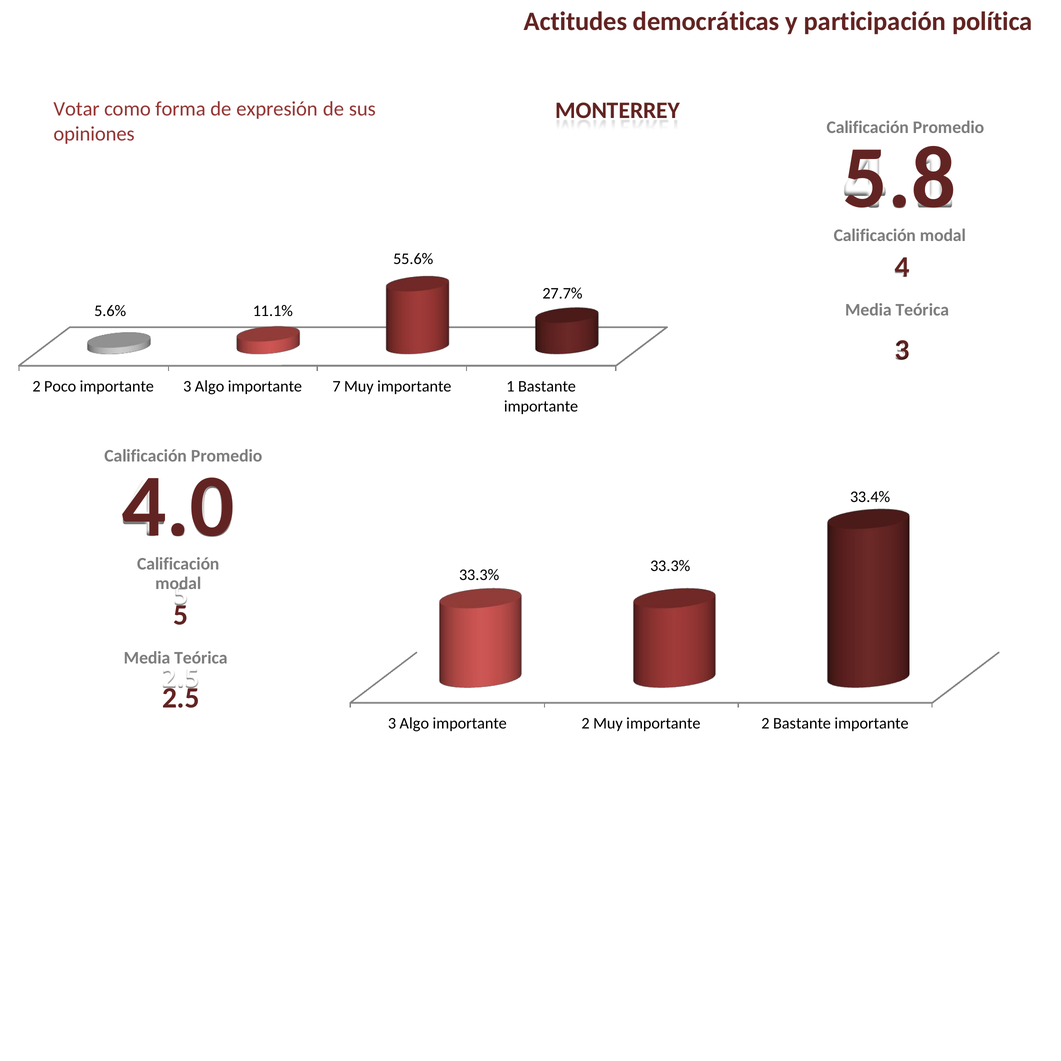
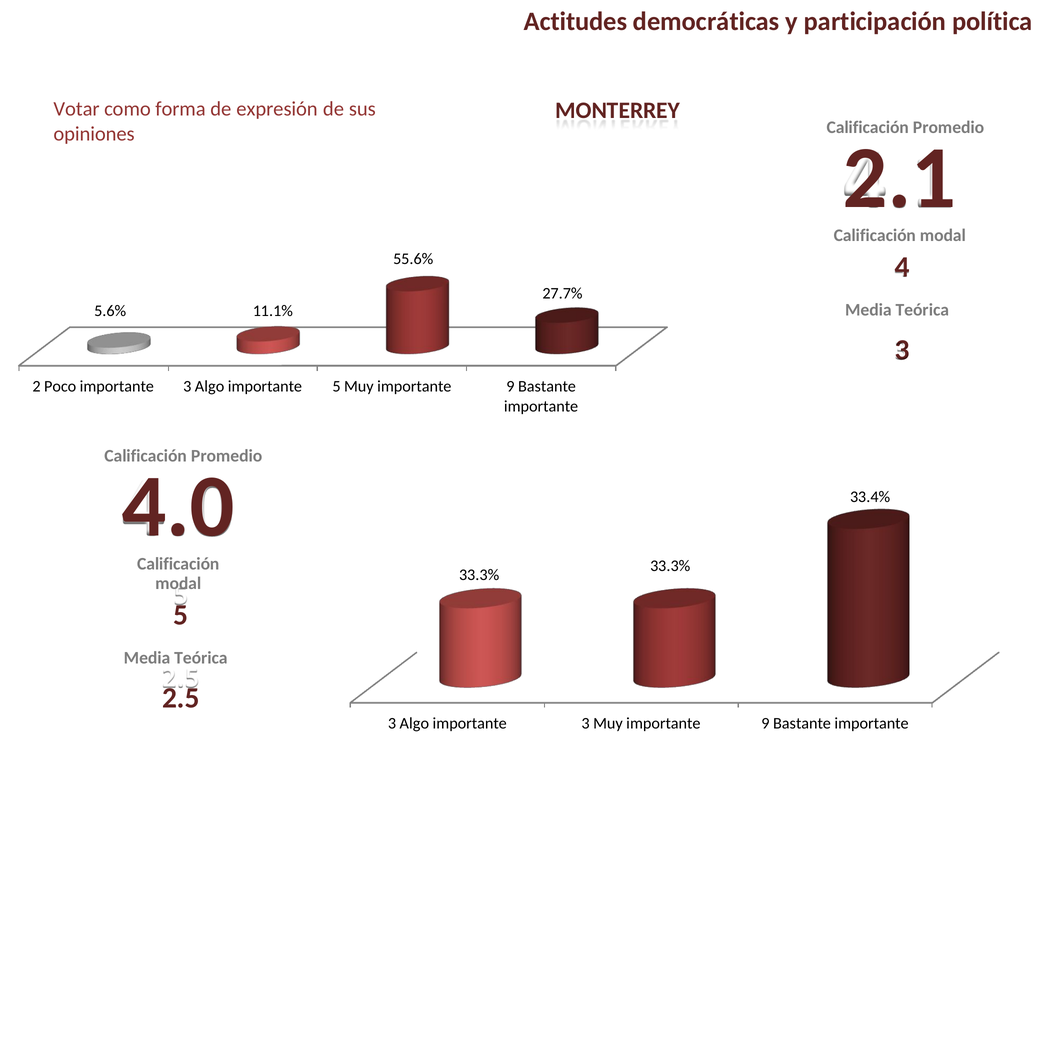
5.8: 5.8 -> 2.1
importante 7: 7 -> 5
1 at (510, 386): 1 -> 9
Algo importante 2: 2 -> 3
2 at (765, 723): 2 -> 9
